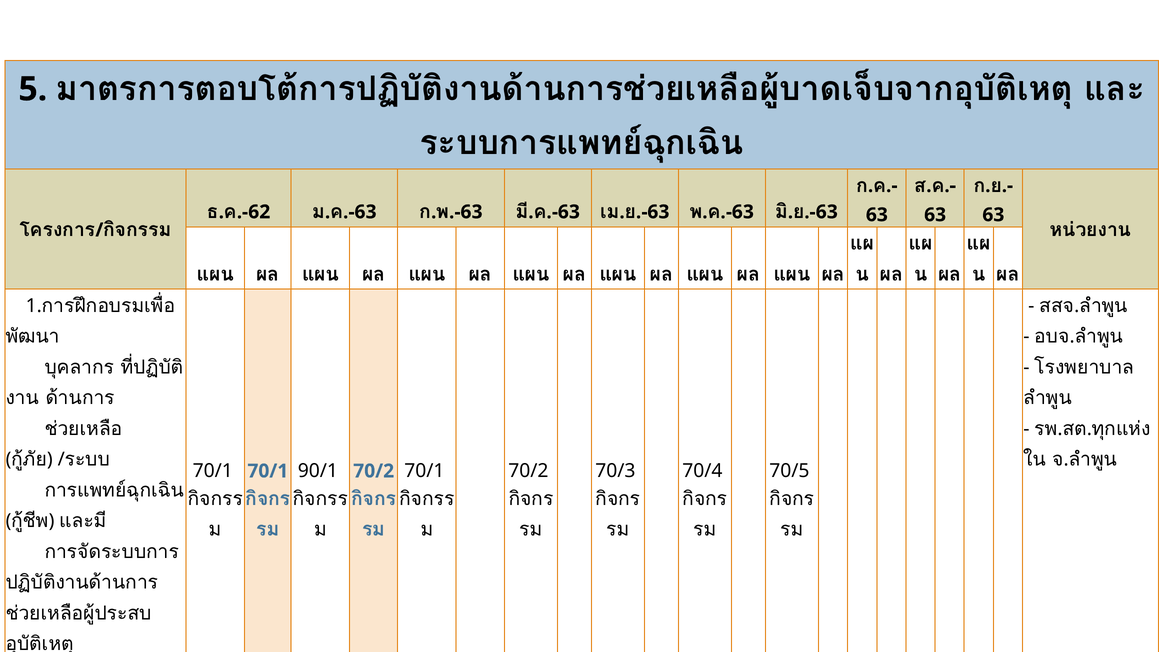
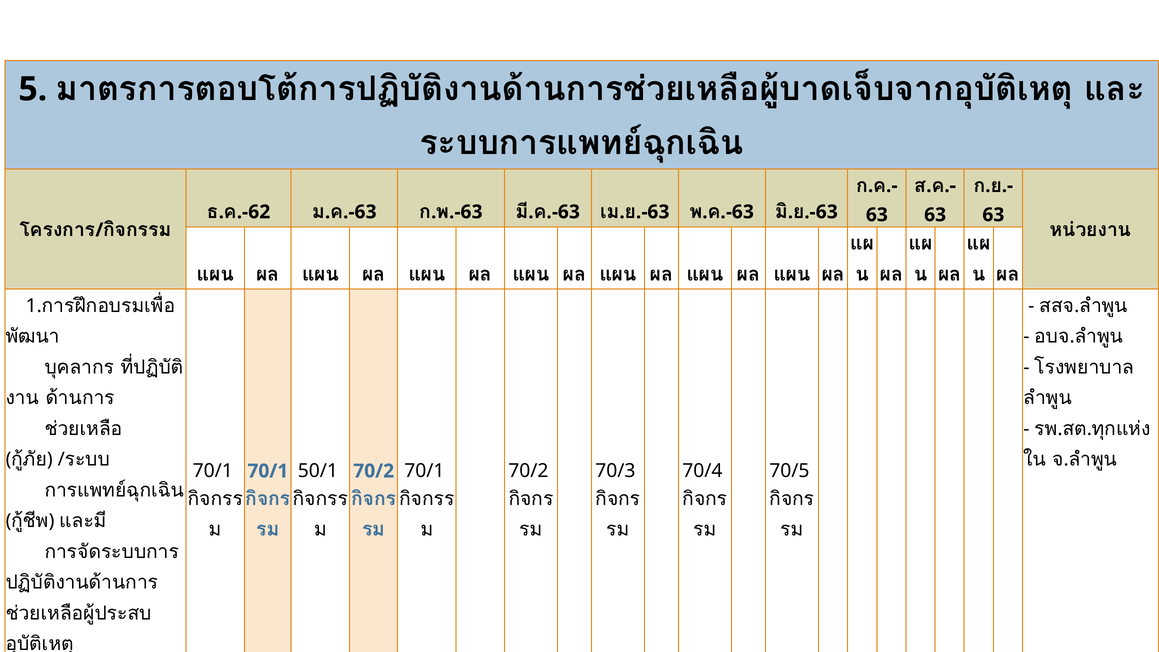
90/1: 90/1 -> 50/1
